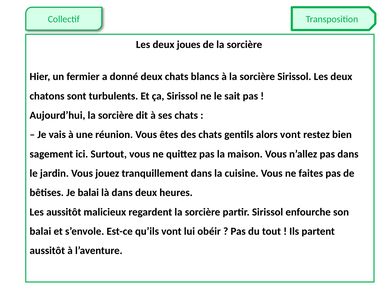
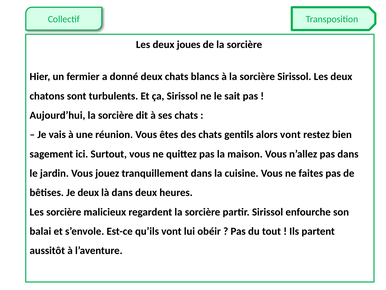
Je balai: balai -> deux
Les aussitôt: aussitôt -> sorcière
